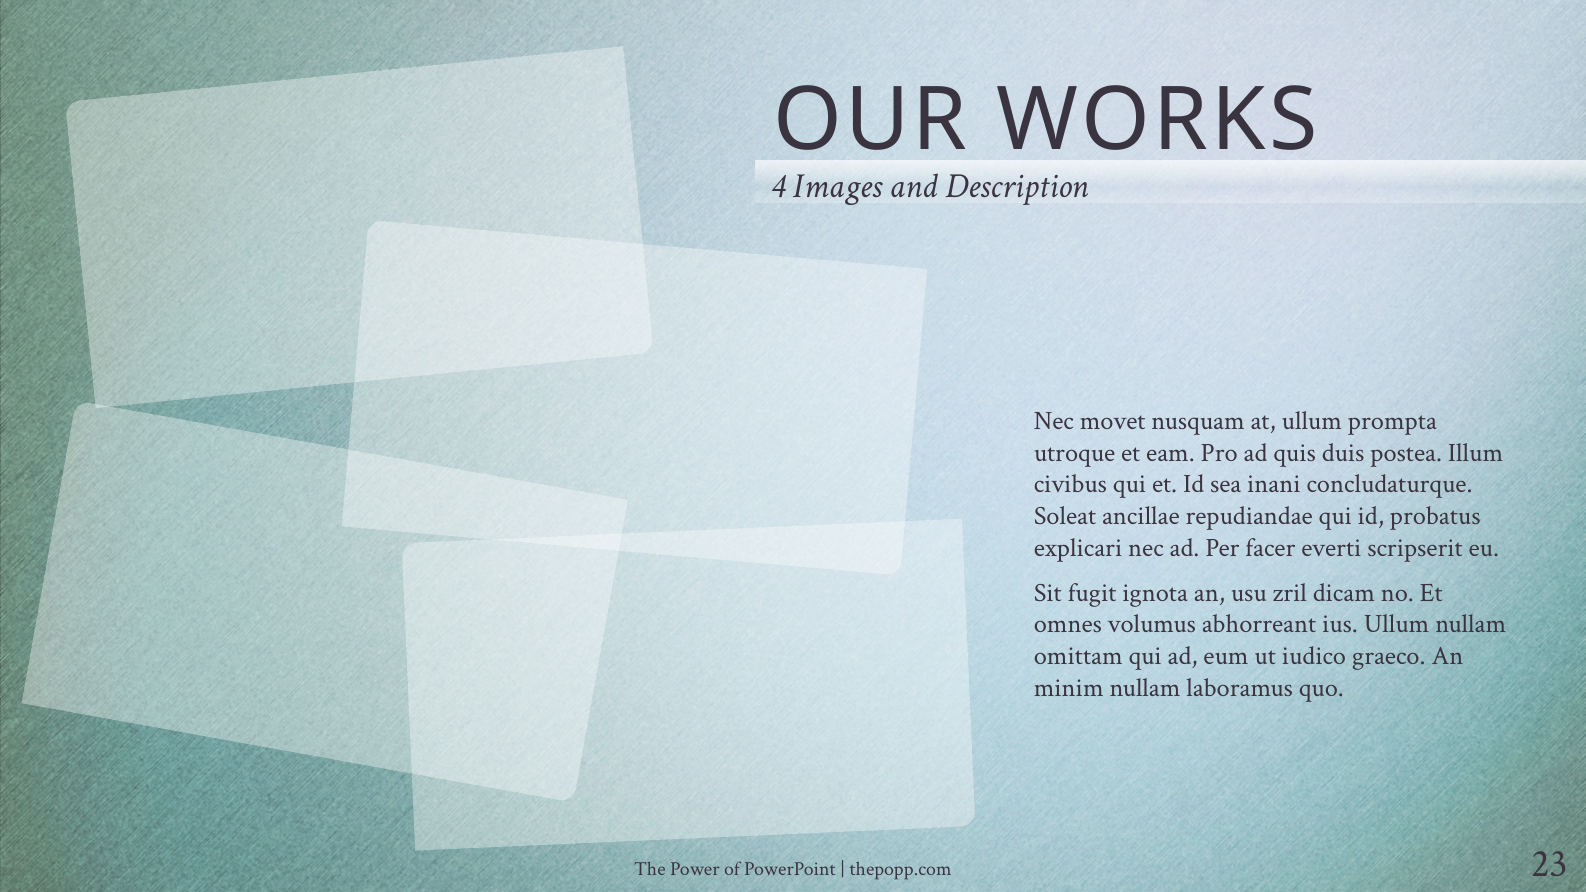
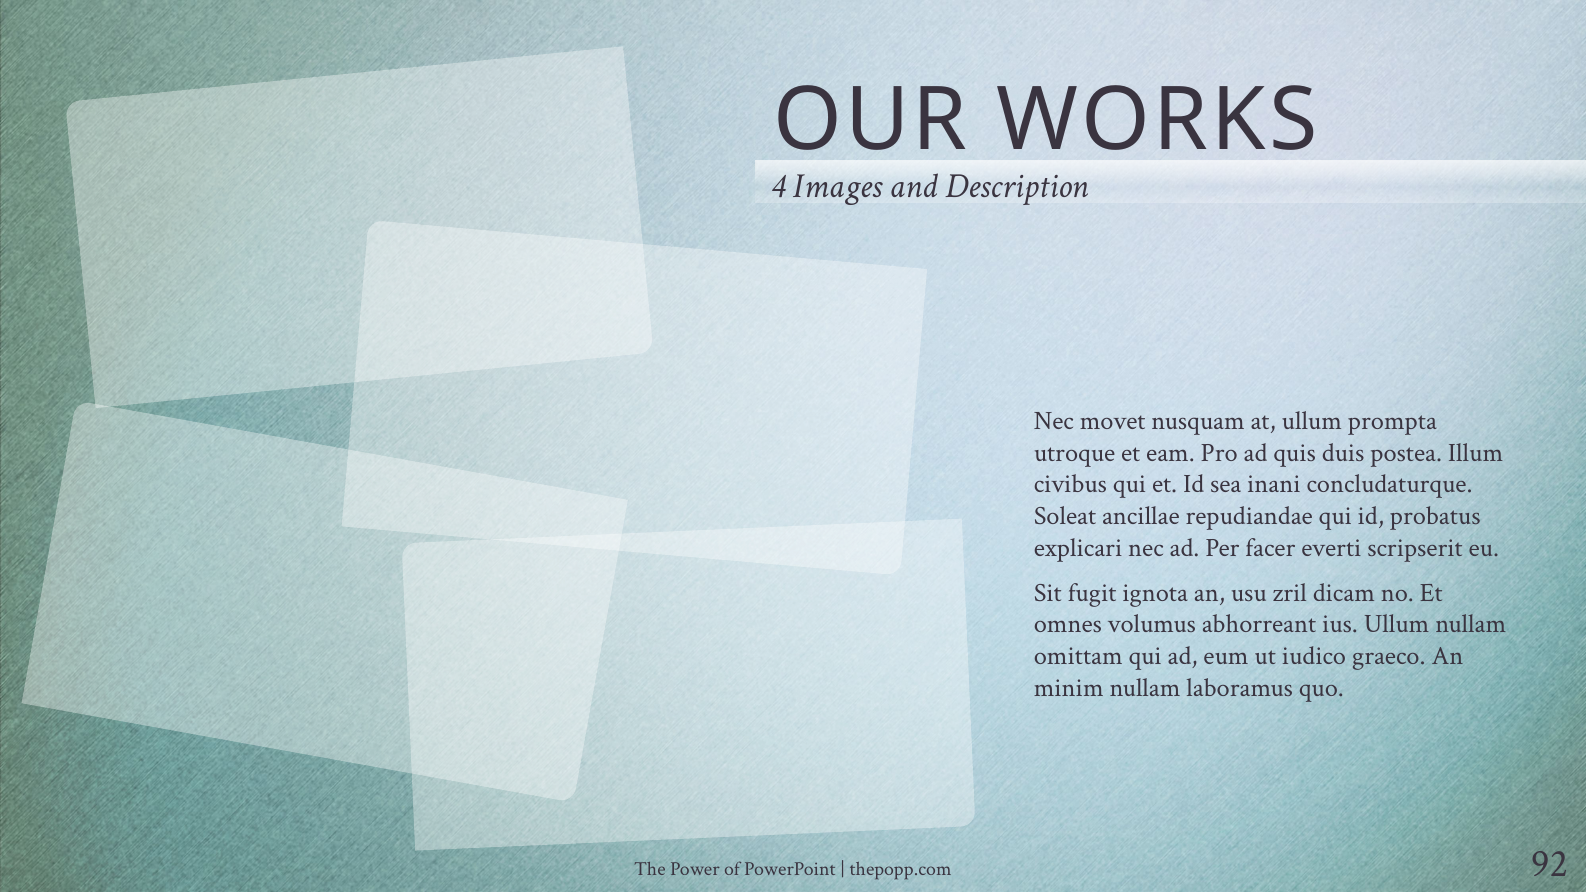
23: 23 -> 92
